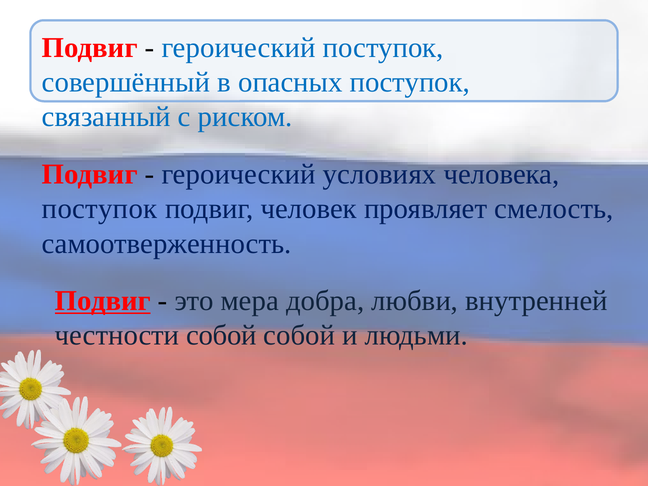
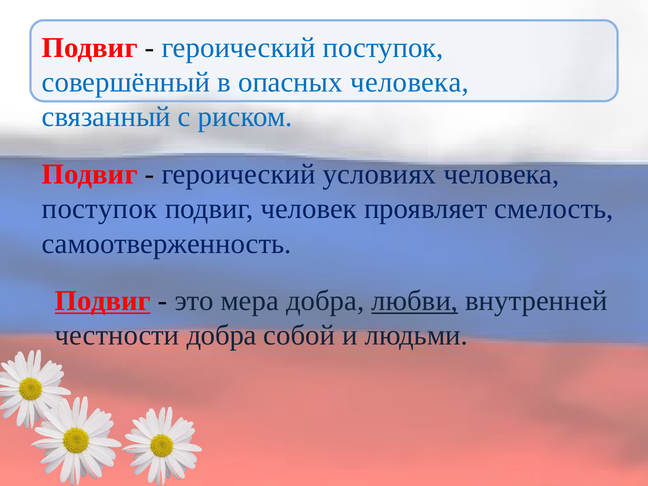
опасных поступок: поступок -> человека
любви underline: none -> present
честности собой: собой -> добра
